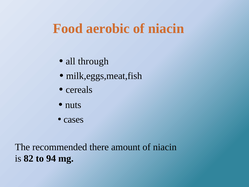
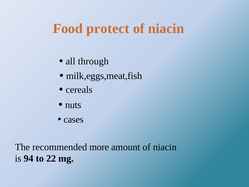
aerobic: aerobic -> protect
there: there -> more
82: 82 -> 94
94: 94 -> 22
